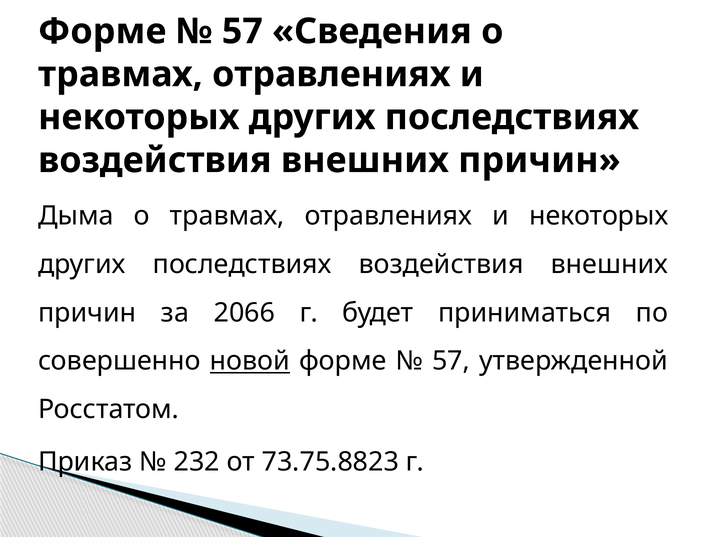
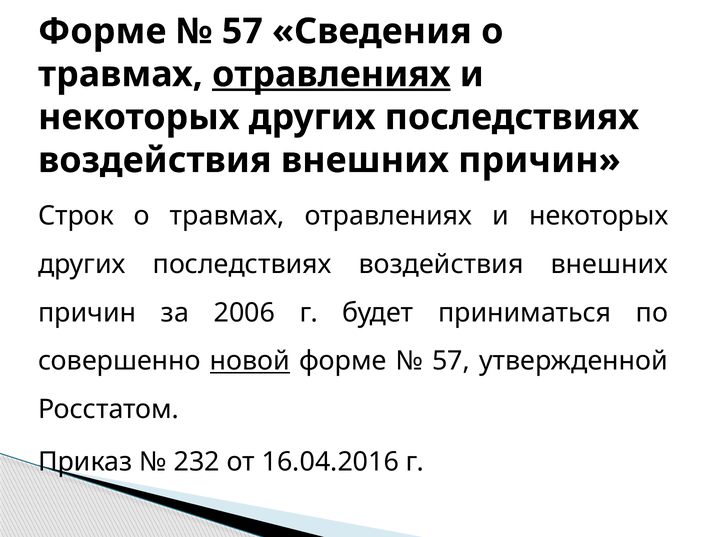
отравлениях at (331, 74) underline: none -> present
Дыма: Дыма -> Строк
2066: 2066 -> 2006
73.75.8823: 73.75.8823 -> 16.04.2016
